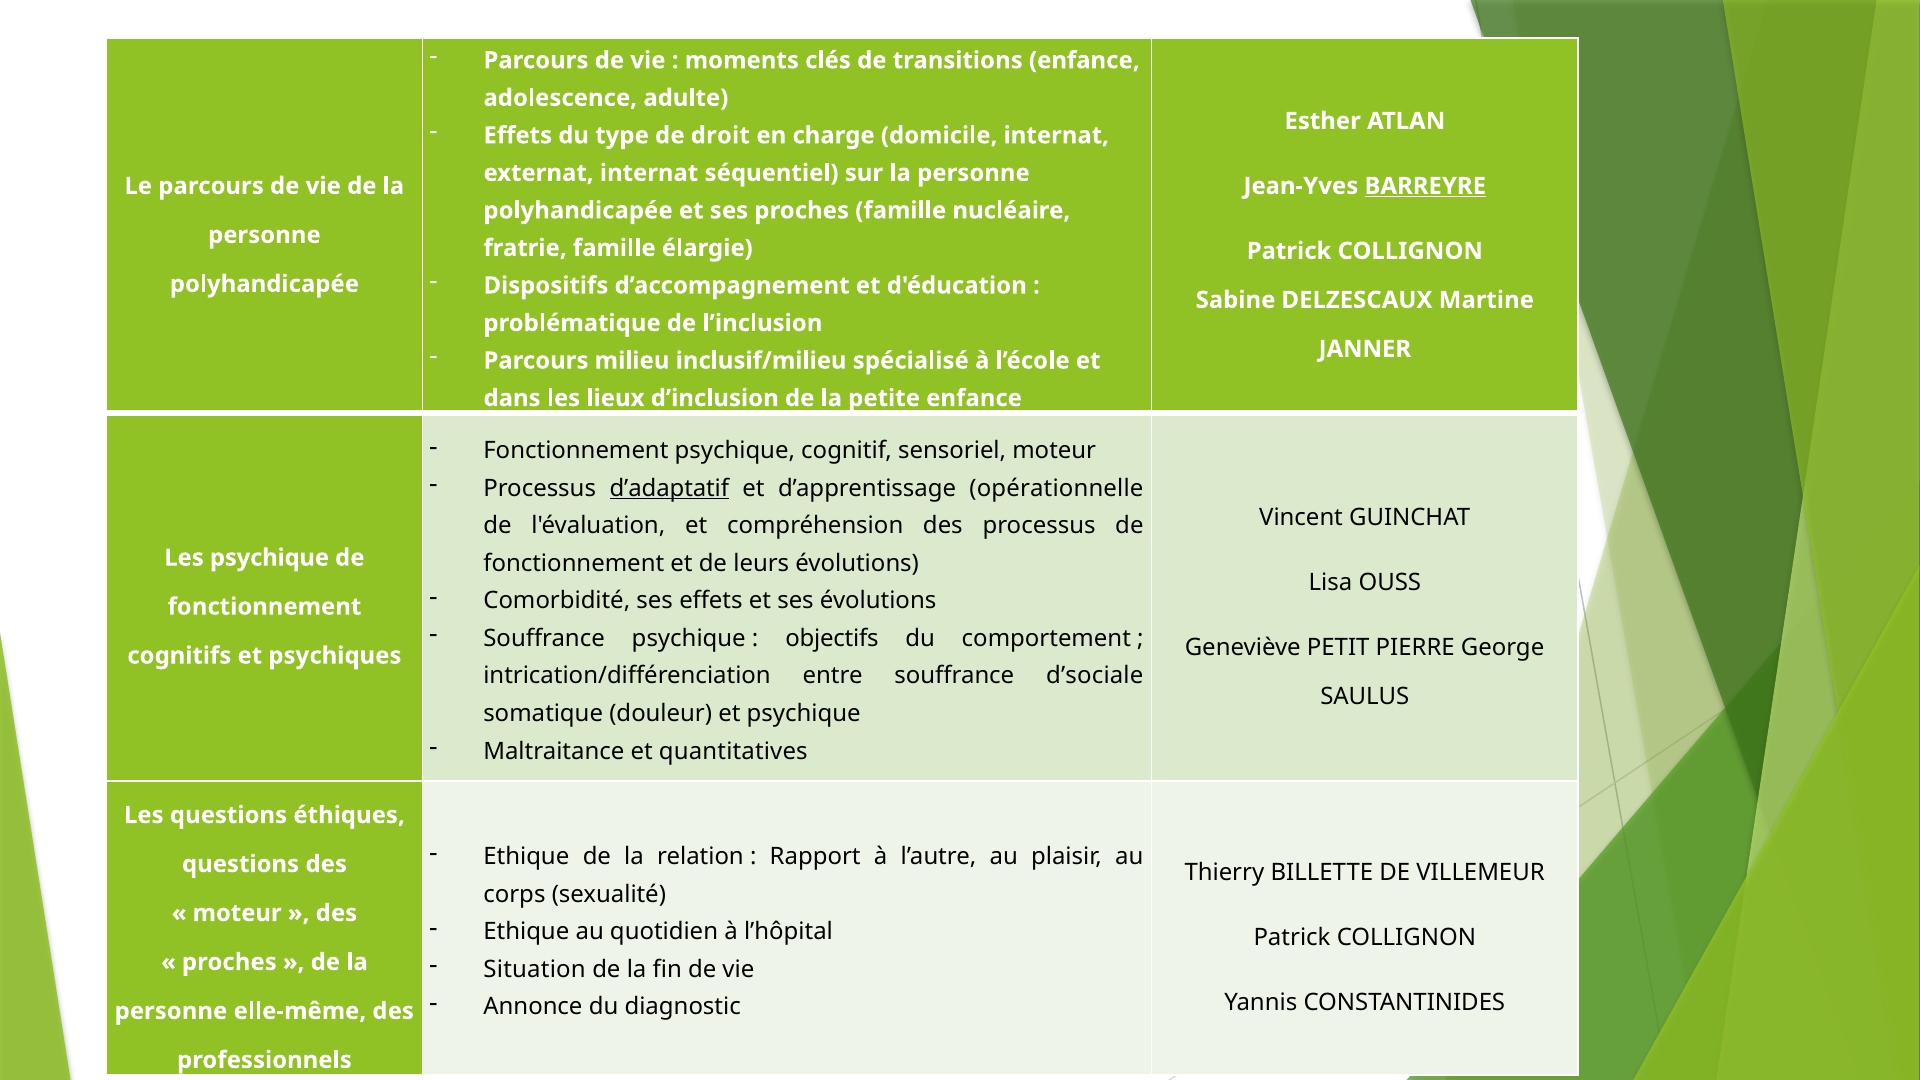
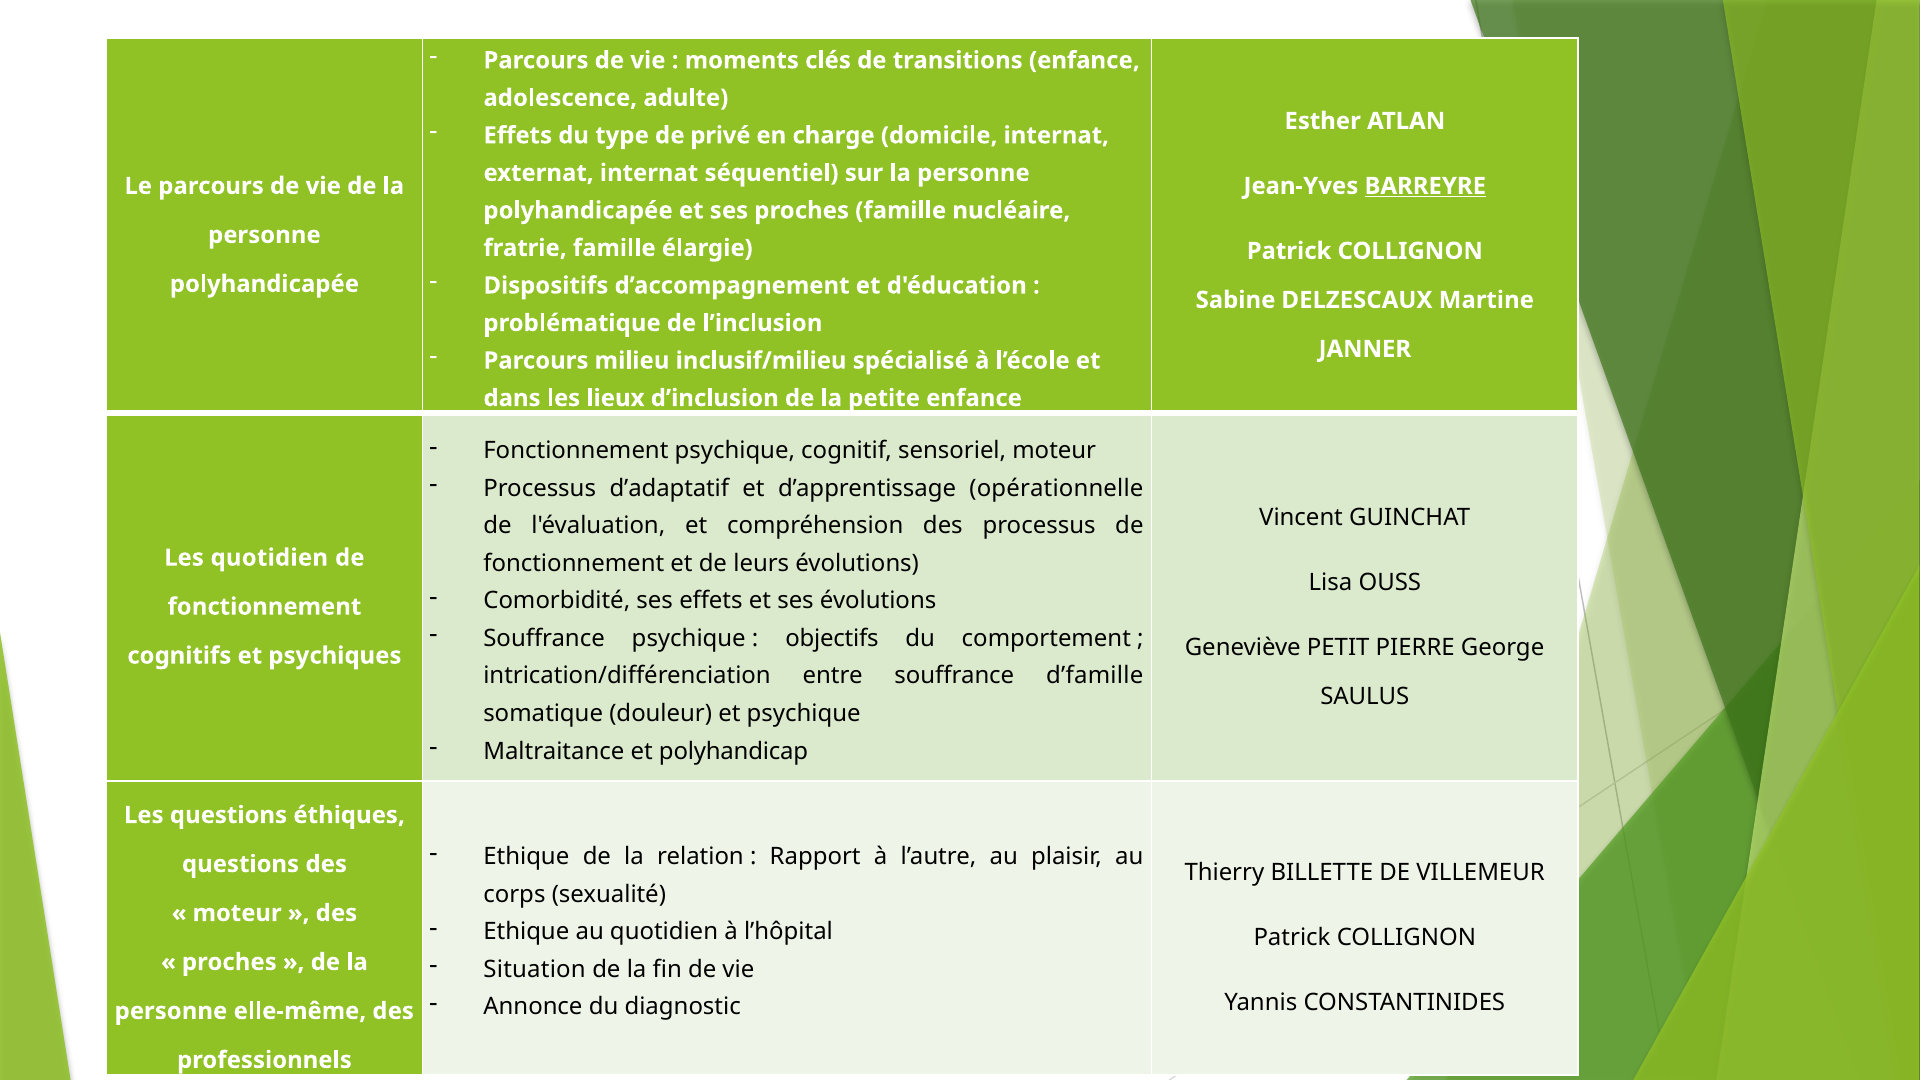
droit: droit -> privé
d’adaptatif underline: present -> none
Les psychique: psychique -> quotidien
d’sociale: d’sociale -> d’famille
quantitatives: quantitatives -> polyhandicap
